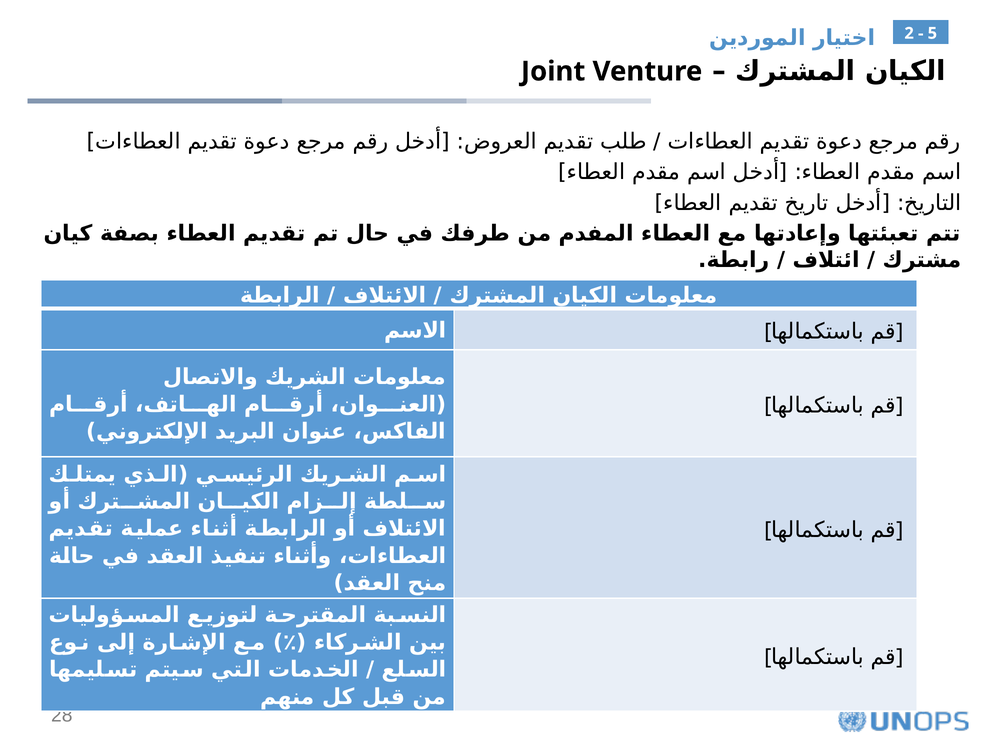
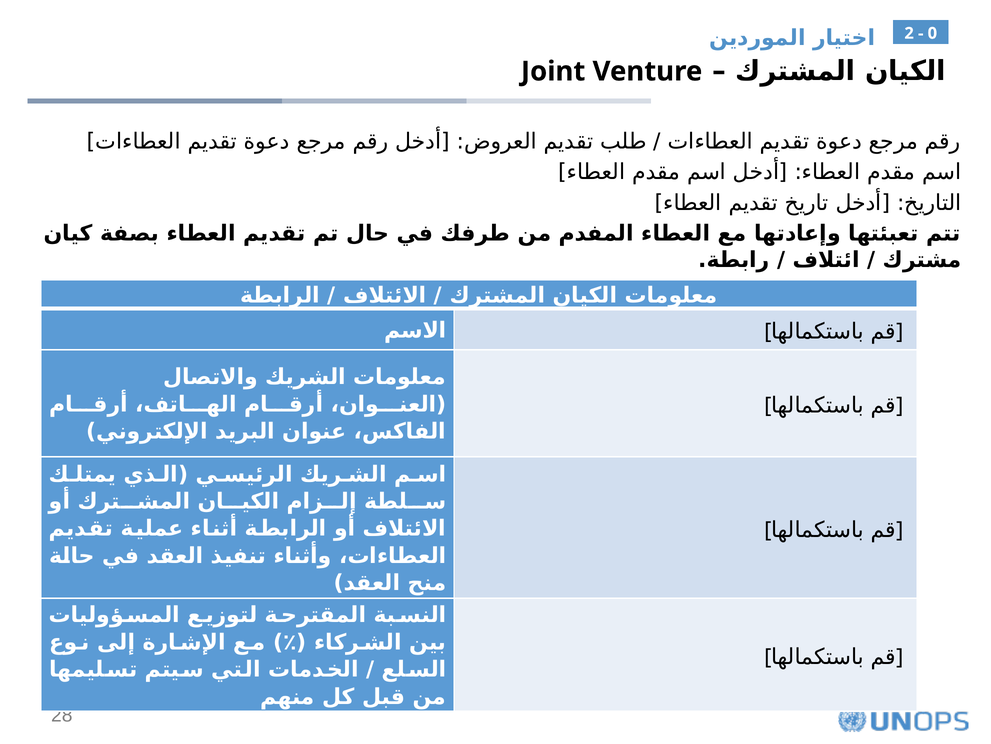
5: 5 -> 0
